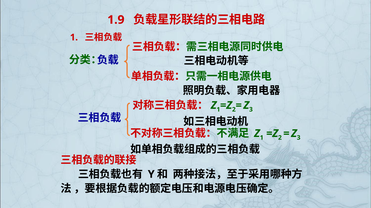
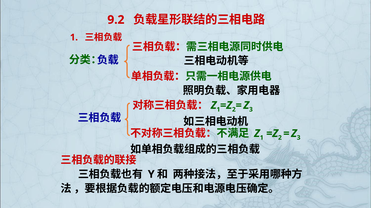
1.9: 1.9 -> 9.2
